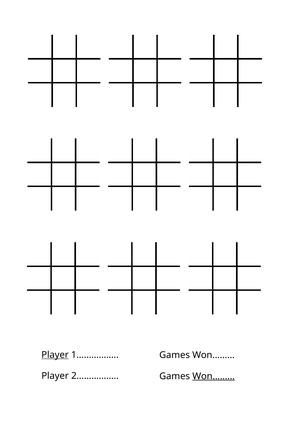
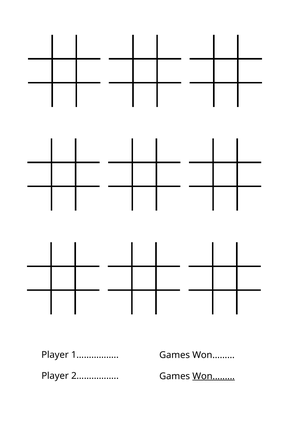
Player at (55, 355) underline: present -> none
